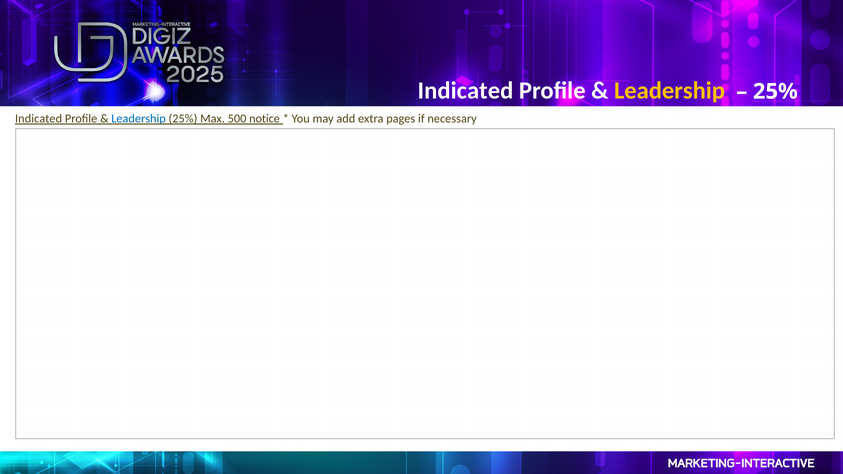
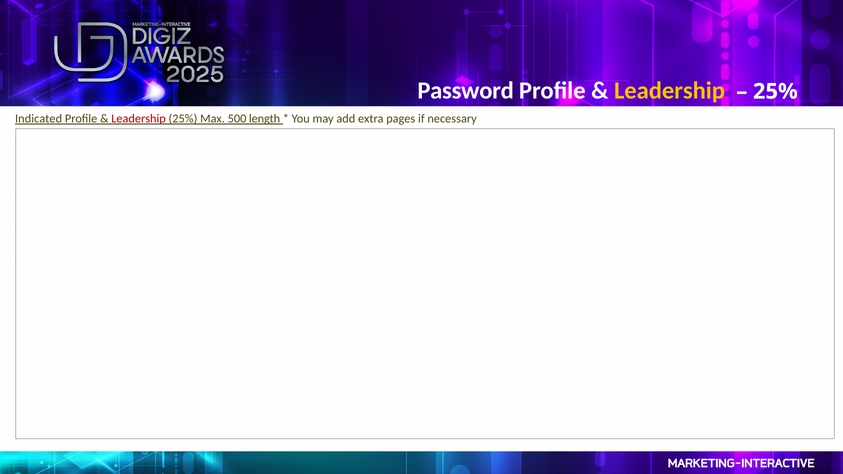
Indicated at (465, 91): Indicated -> Password
Leadership at (139, 119) colour: blue -> red
notice: notice -> length
